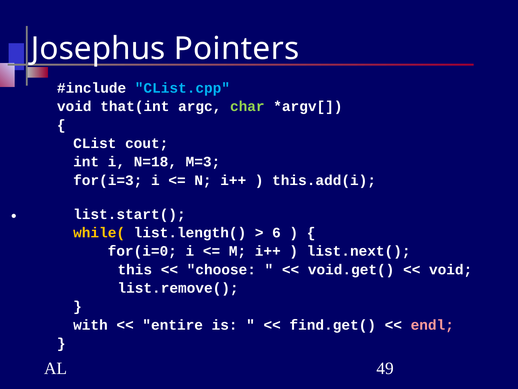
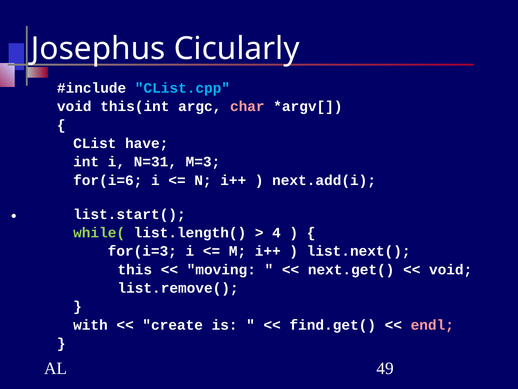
Pointers: Pointers -> Cicularly
that(int: that(int -> this(int
char colour: light green -> pink
cout: cout -> have
N=18: N=18 -> N=31
for(i=3: for(i=3 -> for(i=6
this.add(i: this.add(i -> next.add(i
while( colour: yellow -> light green
6: 6 -> 4
for(i=0: for(i=0 -> for(i=3
choose: choose -> moving
void.get(: void.get( -> next.get(
entire: entire -> create
